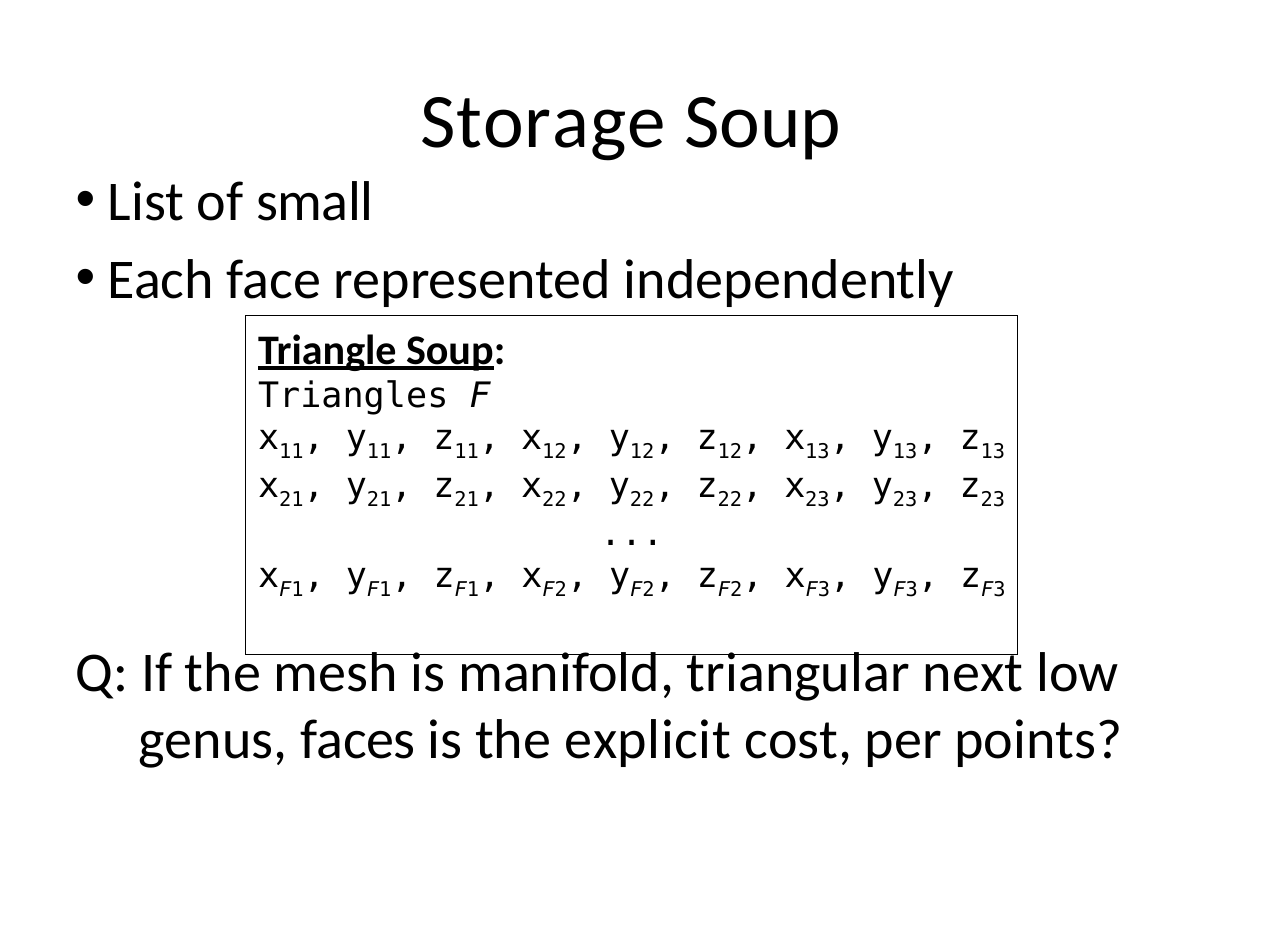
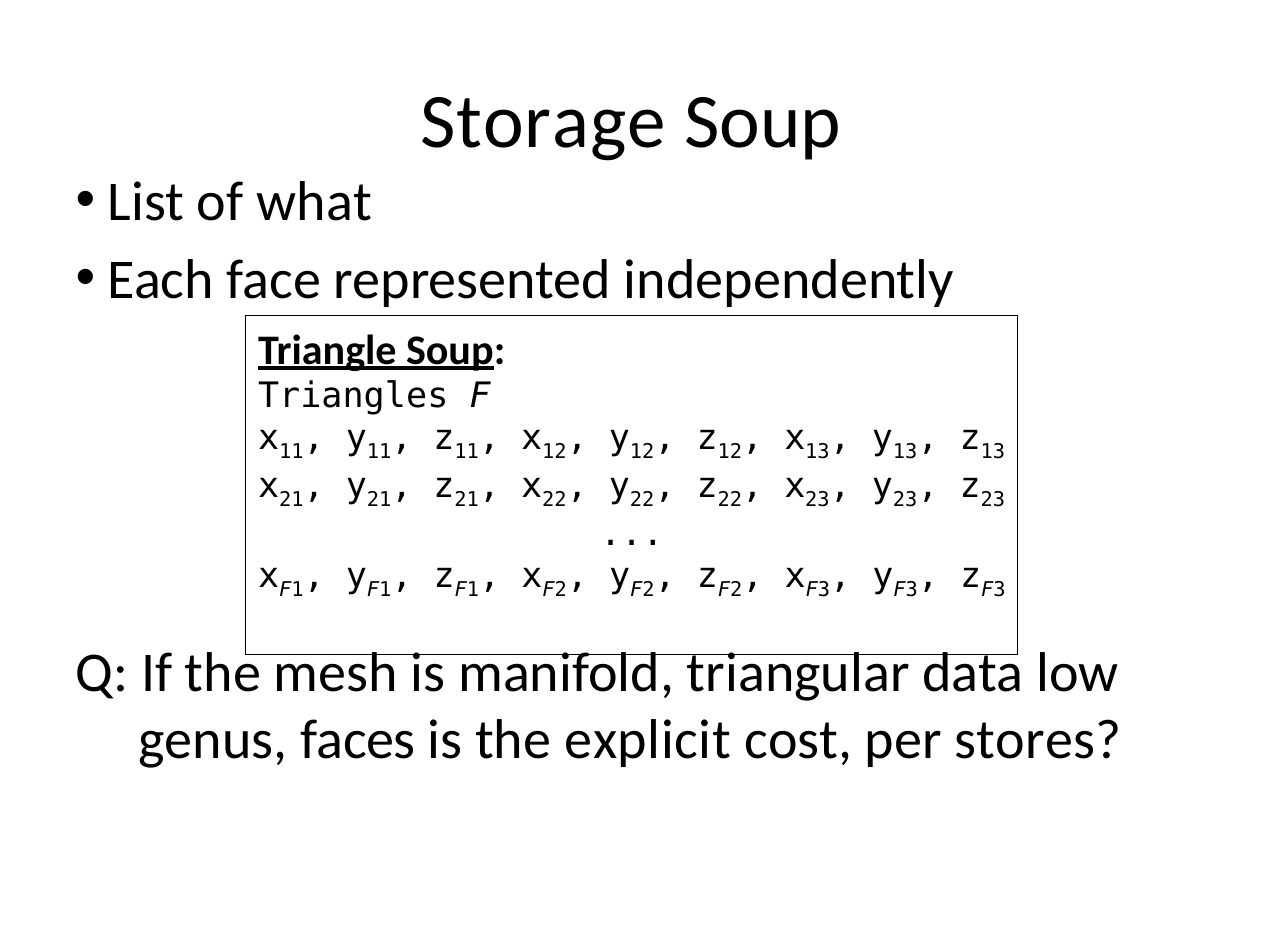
small: small -> what
next: next -> data
points: points -> stores
